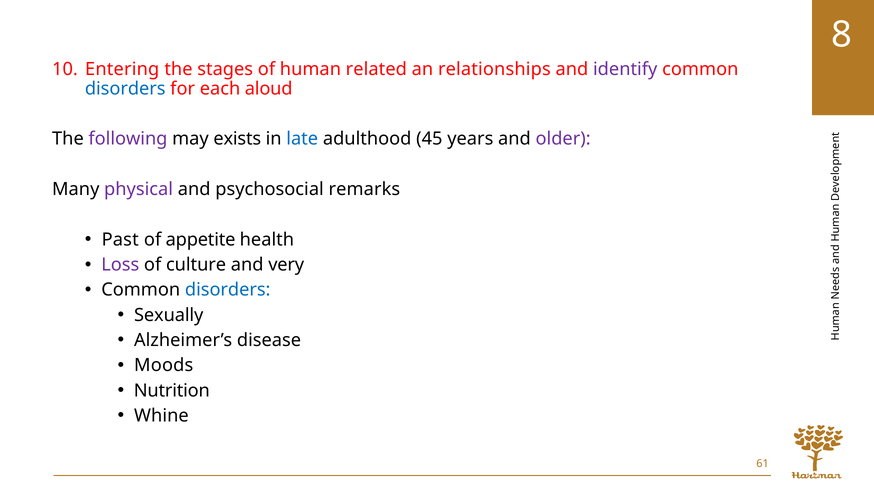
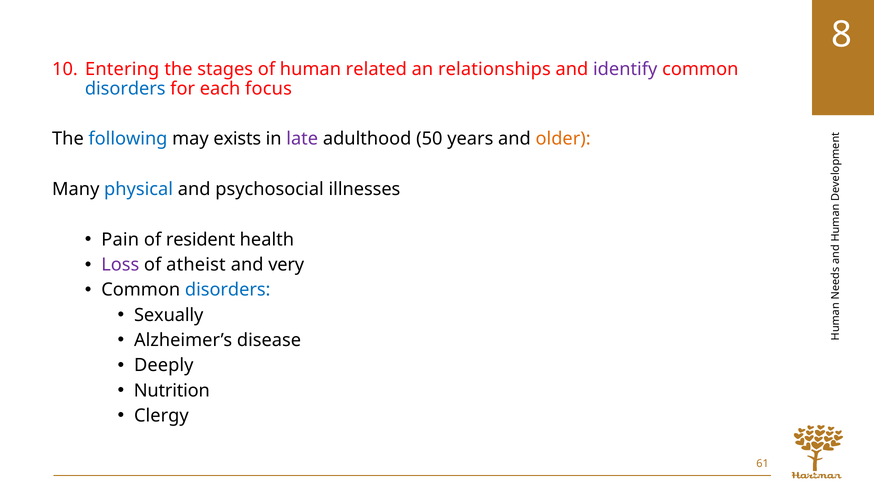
aloud: aloud -> focus
following colour: purple -> blue
late colour: blue -> purple
45: 45 -> 50
older colour: purple -> orange
physical colour: purple -> blue
remarks: remarks -> illnesses
Past: Past -> Pain
appetite: appetite -> resident
culture: culture -> atheist
Moods: Moods -> Deeply
Whine: Whine -> Clergy
